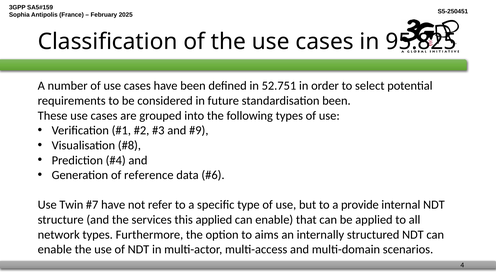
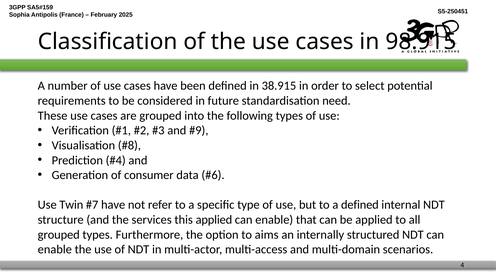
95.825: 95.825 -> 98.915
52.751: 52.751 -> 38.915
standardisation been: been -> need
reference: reference -> consumer
a provide: provide -> defined
network at (59, 235): network -> grouped
